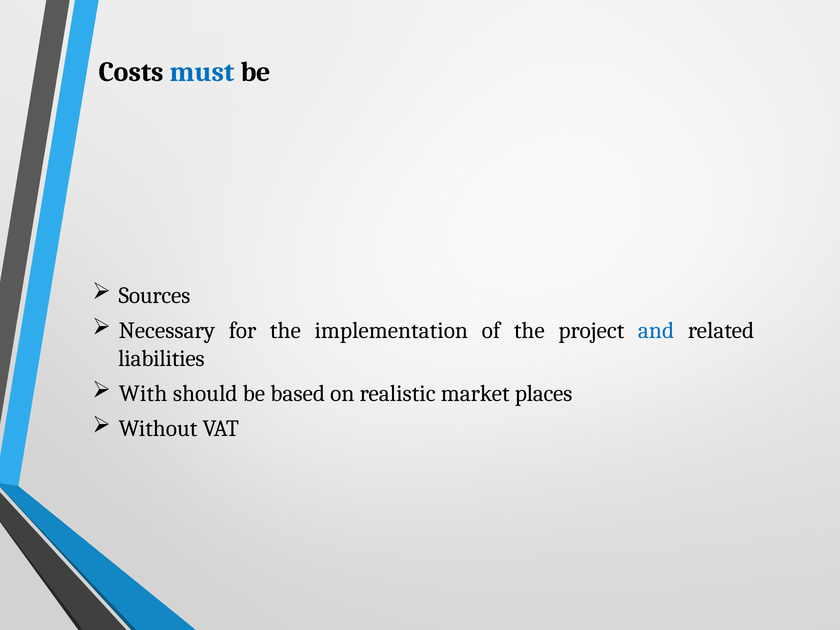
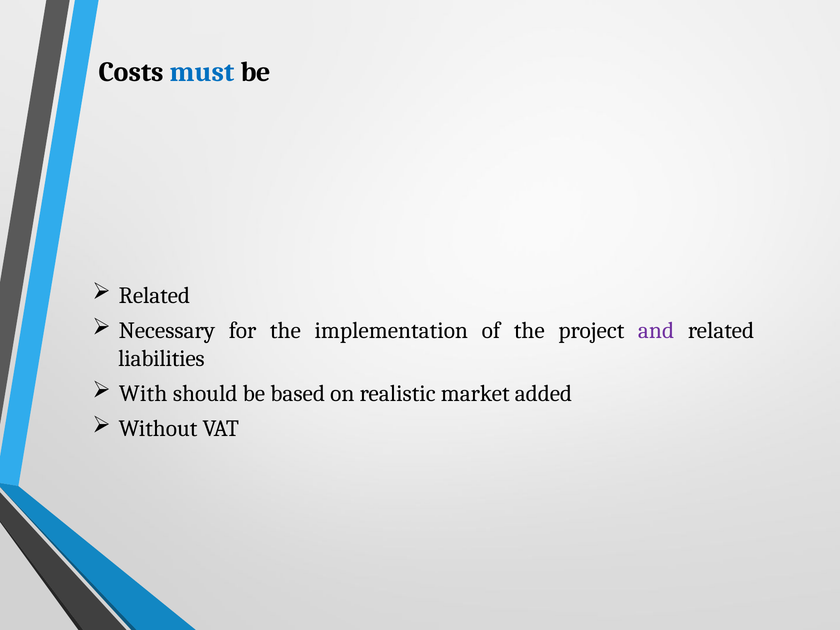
Sources at (154, 296): Sources -> Related
and colour: blue -> purple
places: places -> added
